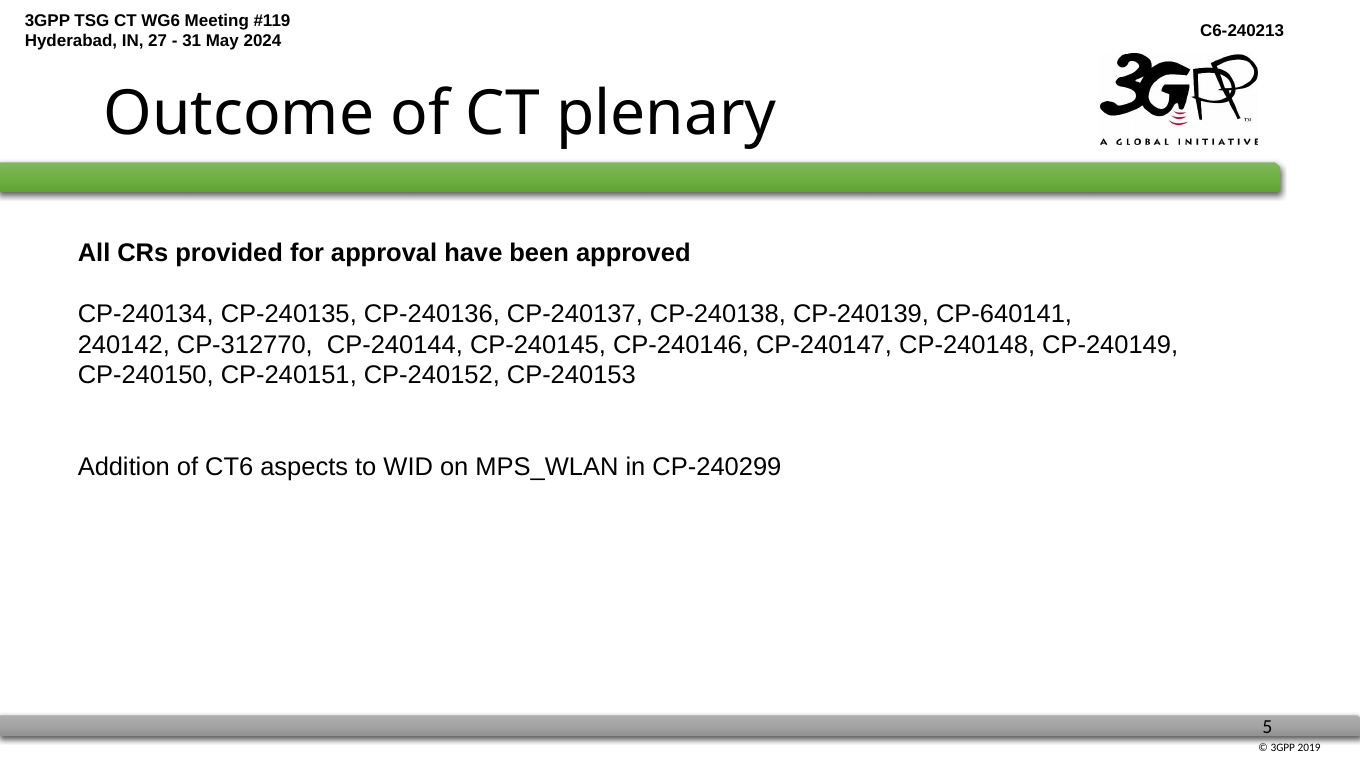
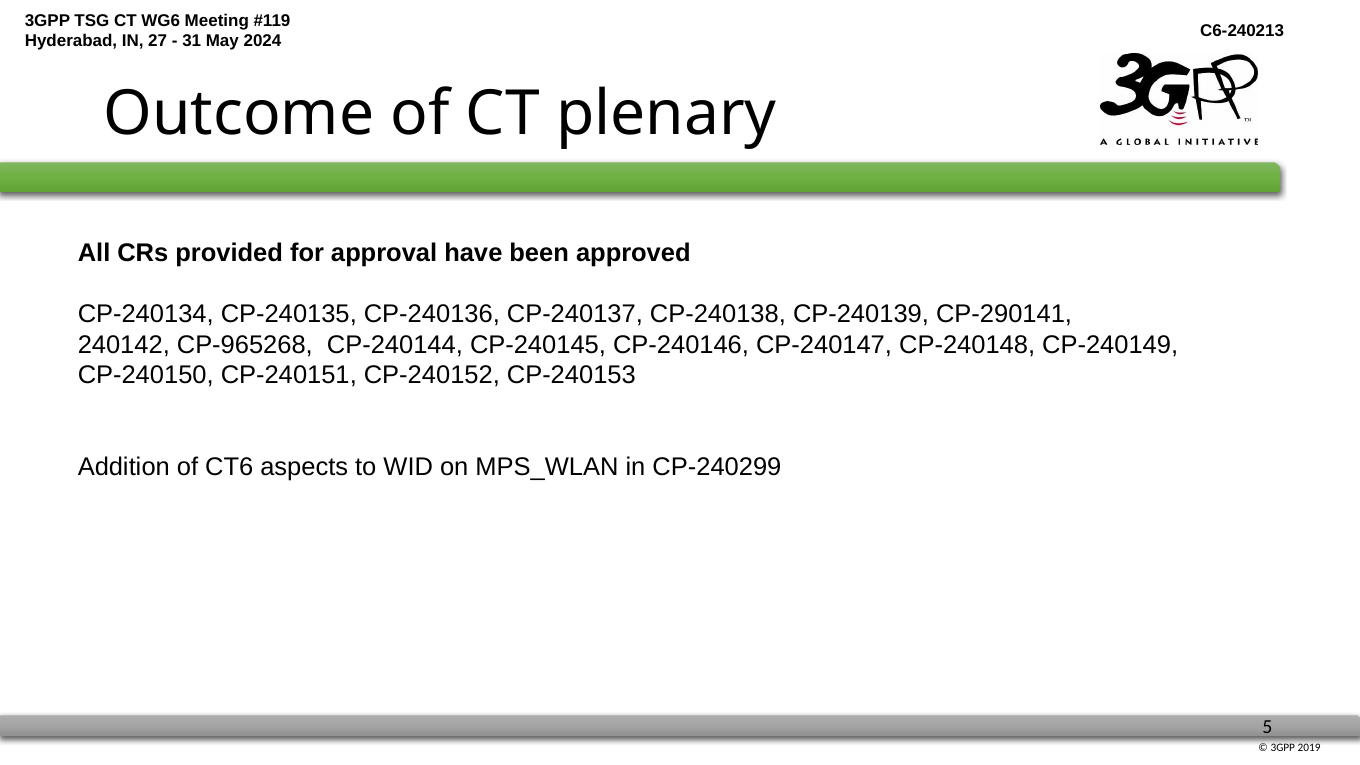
CP-640141: CP-640141 -> CP-290141
CP-312770: CP-312770 -> CP-965268
